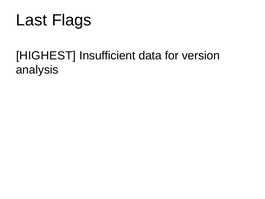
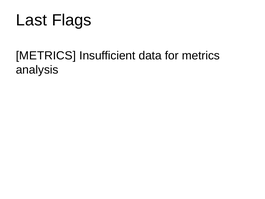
HIGHEST at (46, 56): HIGHEST -> METRICS
for version: version -> metrics
